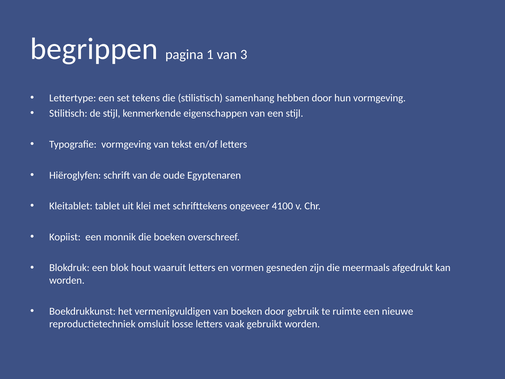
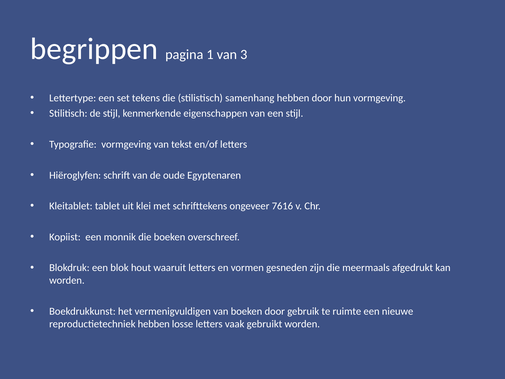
4100: 4100 -> 7616
reproductietechniek omsluit: omsluit -> hebben
